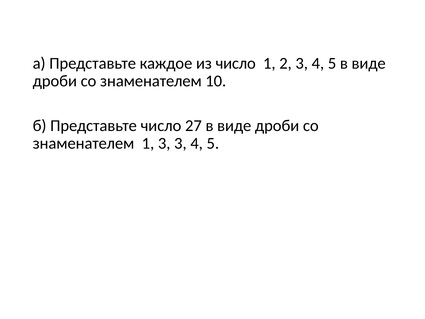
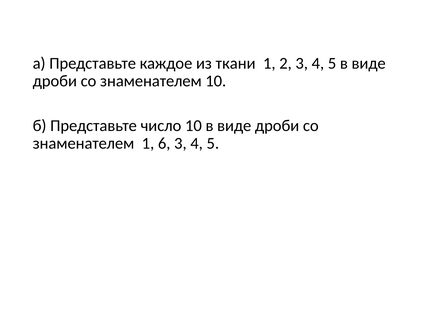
из число: число -> ткани
число 27: 27 -> 10
1 3: 3 -> 6
